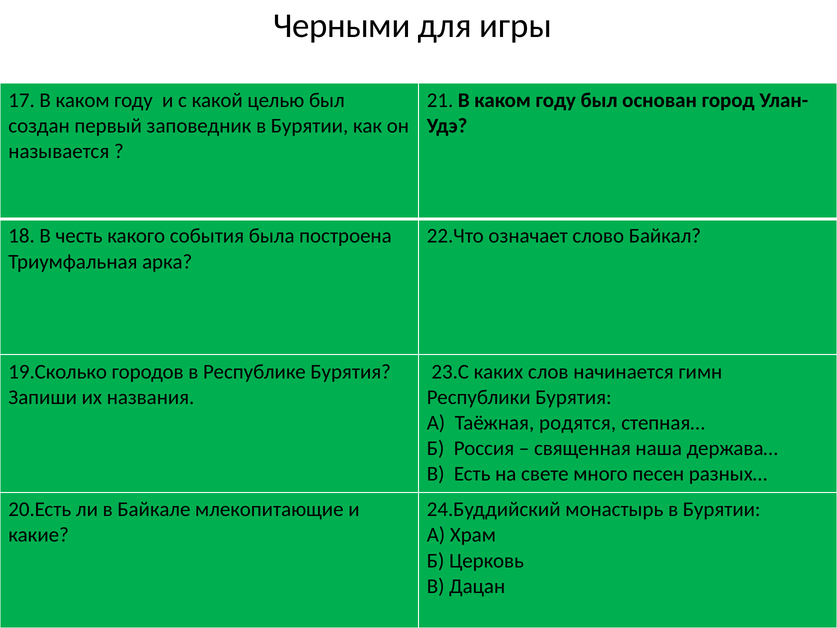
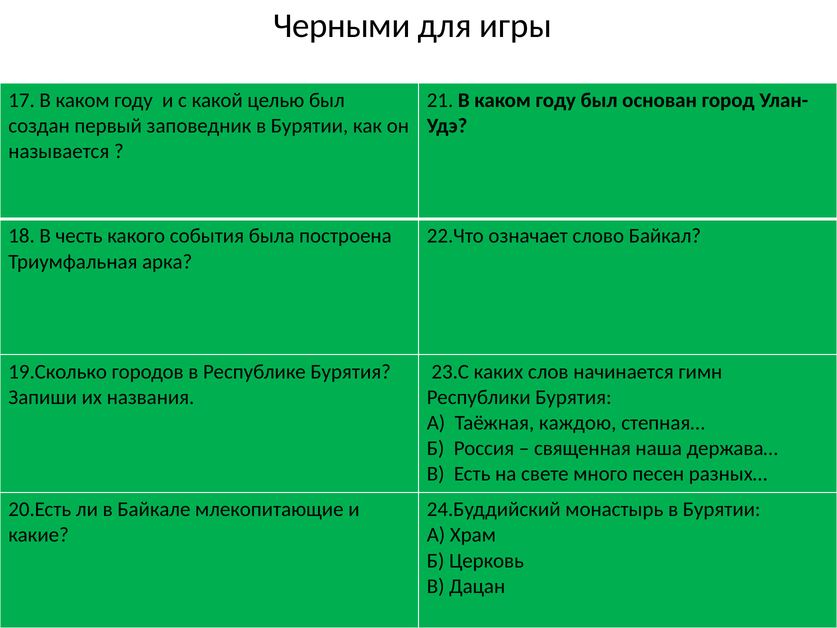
родятся: родятся -> каждою
